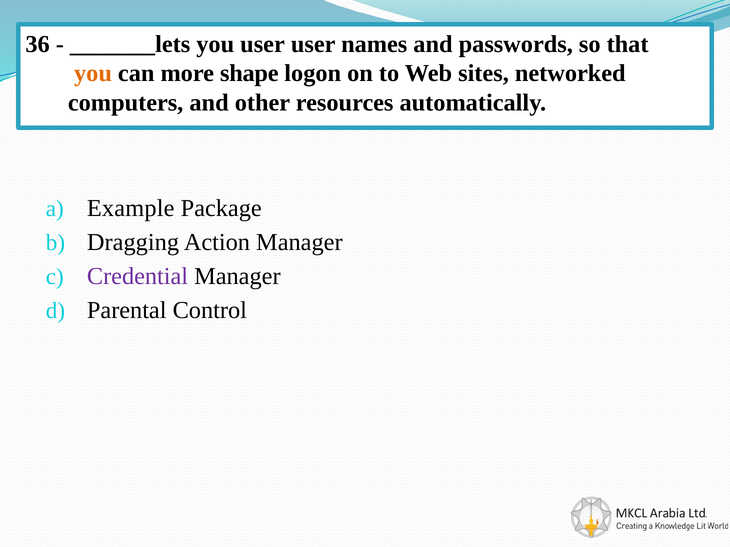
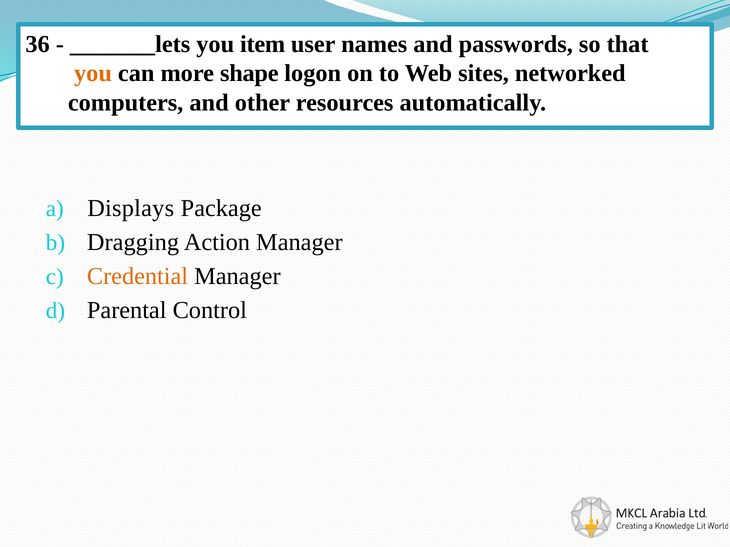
you user: user -> item
Example: Example -> Displays
Credential colour: purple -> orange
